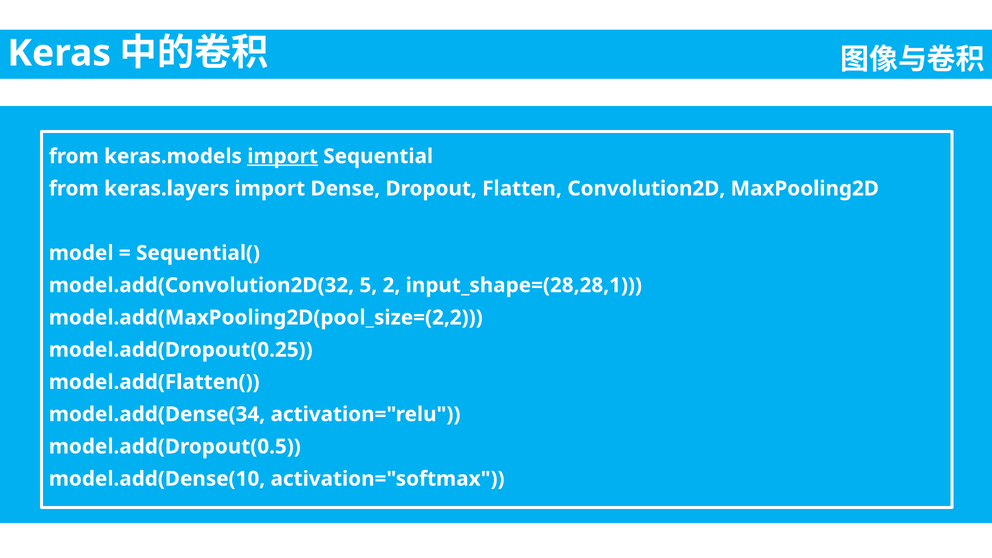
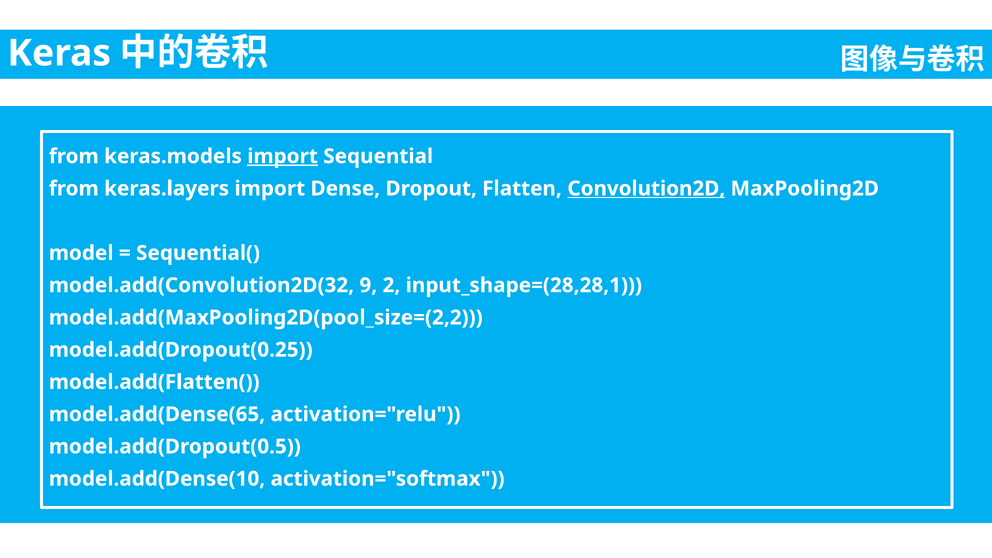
Convolution2D underline: none -> present
5: 5 -> 9
model.add(Dense(34: model.add(Dense(34 -> model.add(Dense(65
